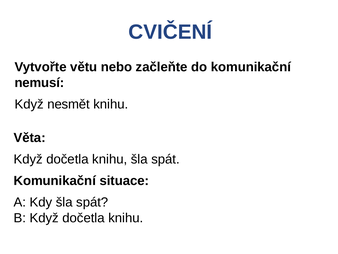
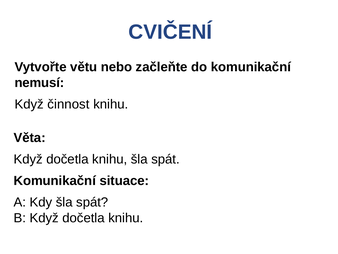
nesmět: nesmět -> činnost
